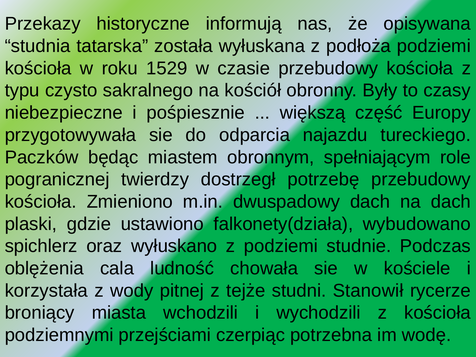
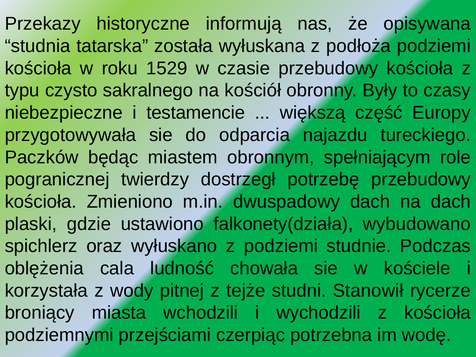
pośpiesznie: pośpiesznie -> testamencie
